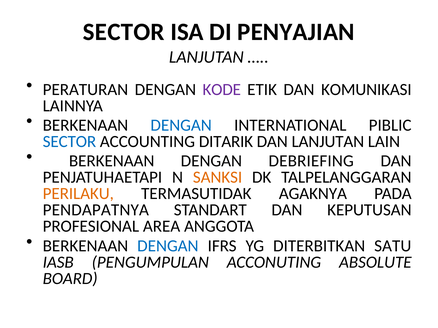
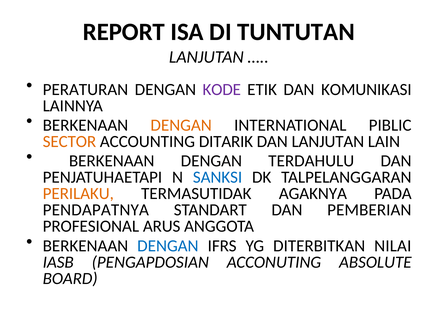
SECTOR at (124, 32): SECTOR -> REPORT
PENYAJIAN: PENYAJIAN -> TUNTUTAN
DENGAN at (181, 125) colour: blue -> orange
SECTOR at (69, 142) colour: blue -> orange
DEBRIEFING: DEBRIEFING -> TERDAHULU
SANKSI colour: orange -> blue
KEPUTUSAN: KEPUTUSAN -> PEMBERIAN
AREA: AREA -> ARUS
SATU: SATU -> NILAI
PENGUMPULAN: PENGUMPULAN -> PENGAPDOSIAN
